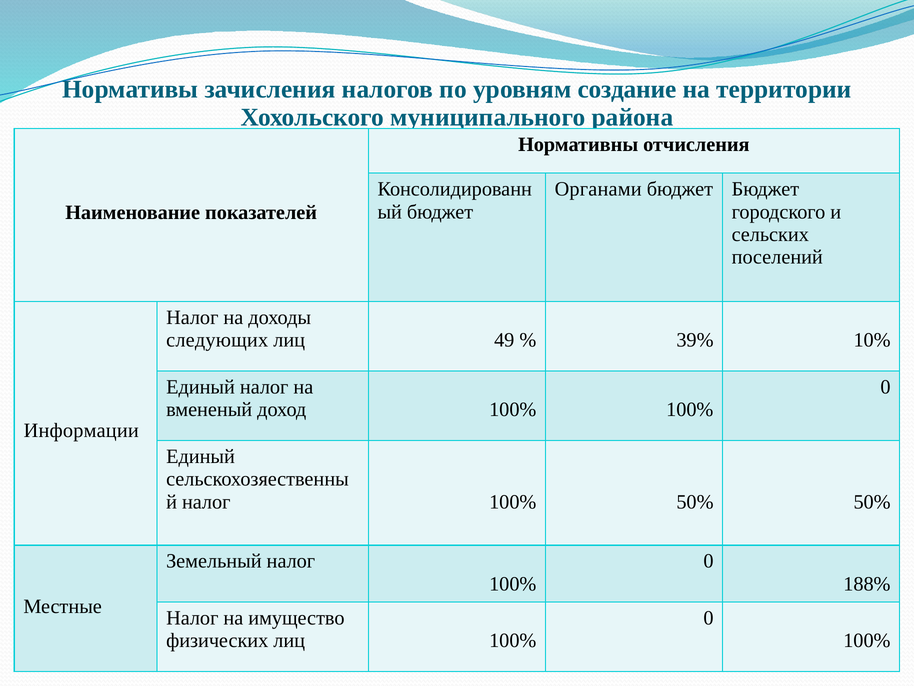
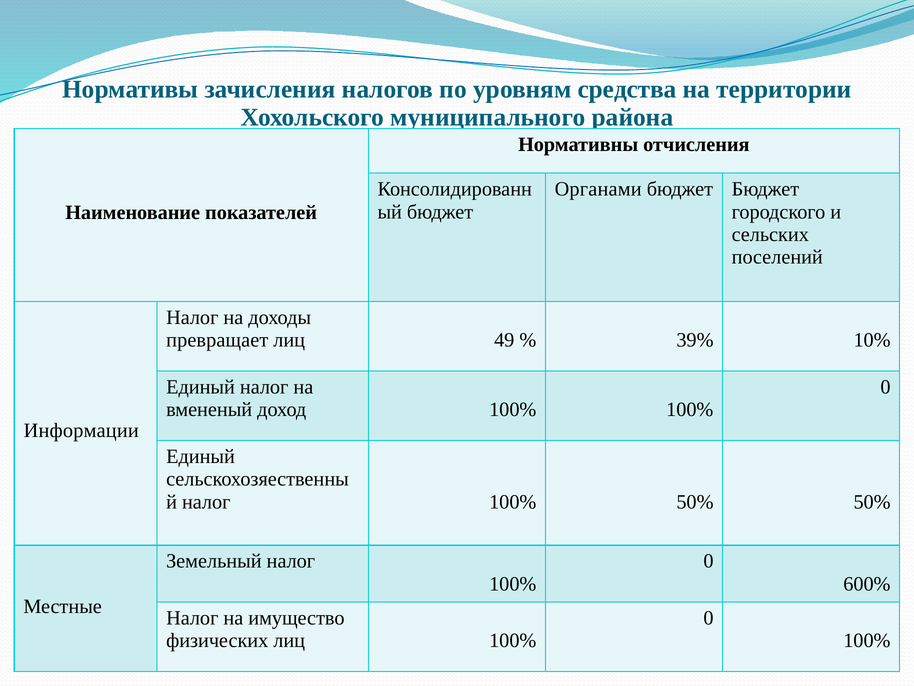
создание: создание -> средства
следующих: следующих -> превращает
188%: 188% -> 600%
